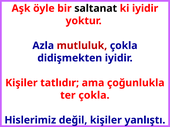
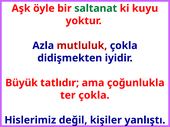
saltanat colour: black -> green
ki iyidir: iyidir -> kuyu
Kişiler at (21, 83): Kişiler -> Büyük
